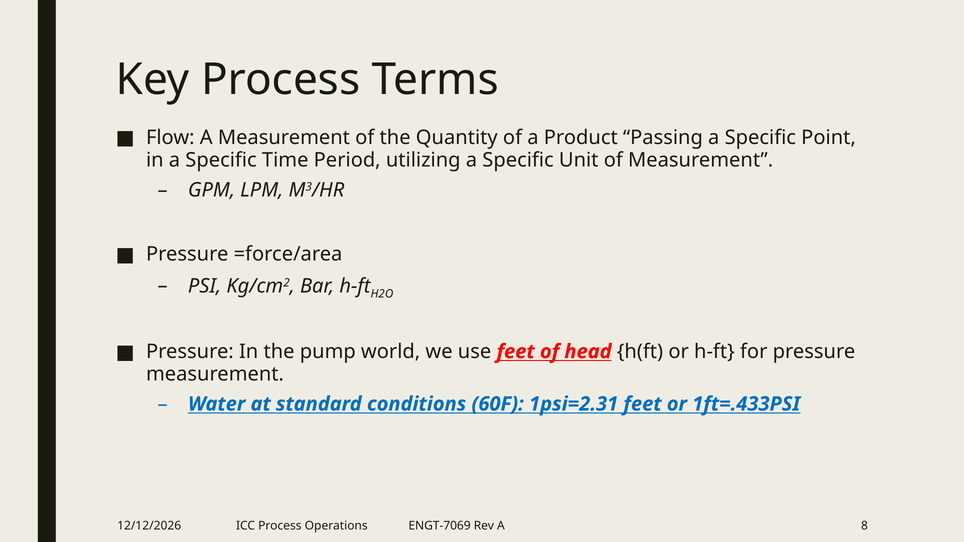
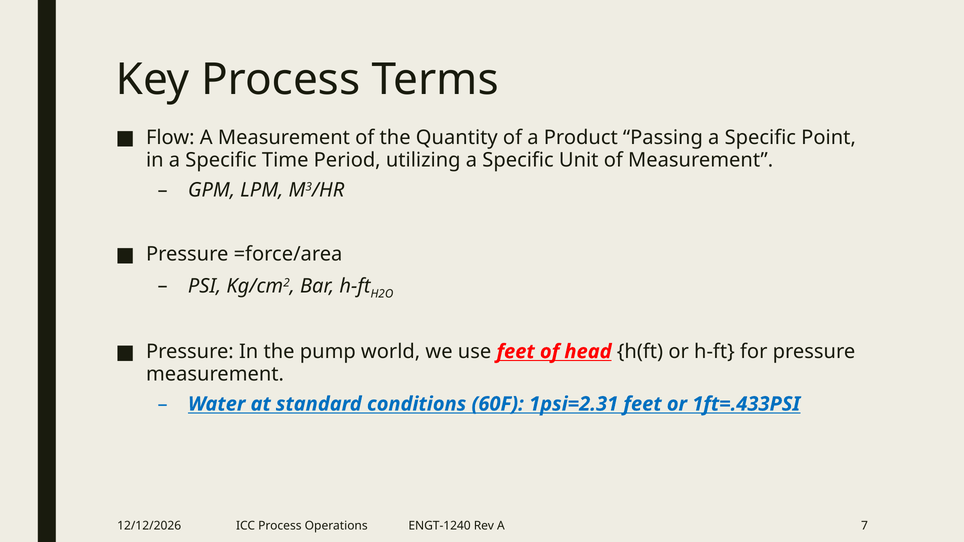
ENGT-7069: ENGT-7069 -> ENGT-1240
8: 8 -> 7
